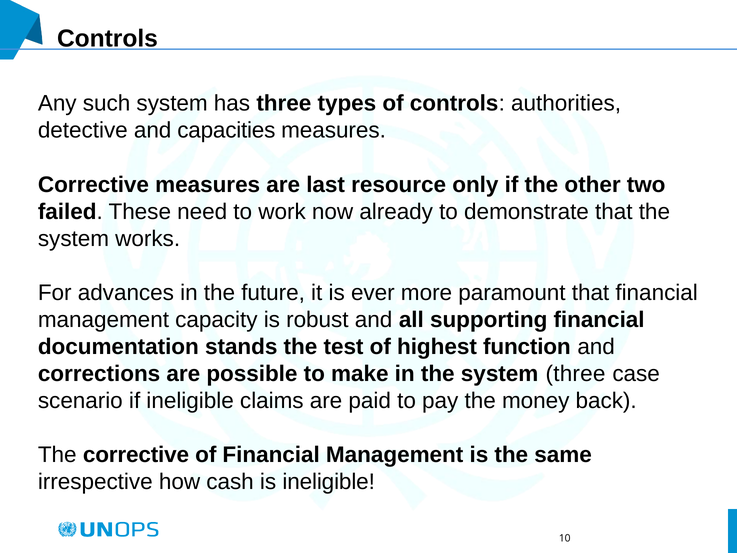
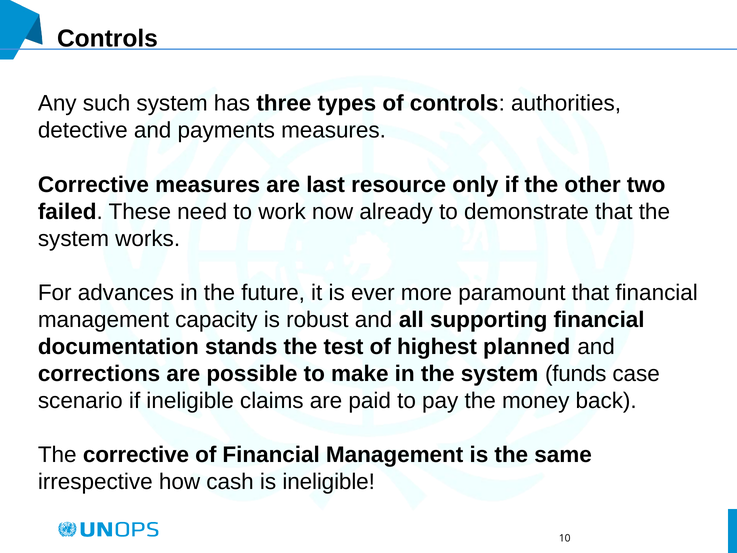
capacities: capacities -> payments
function: function -> planned
system three: three -> funds
